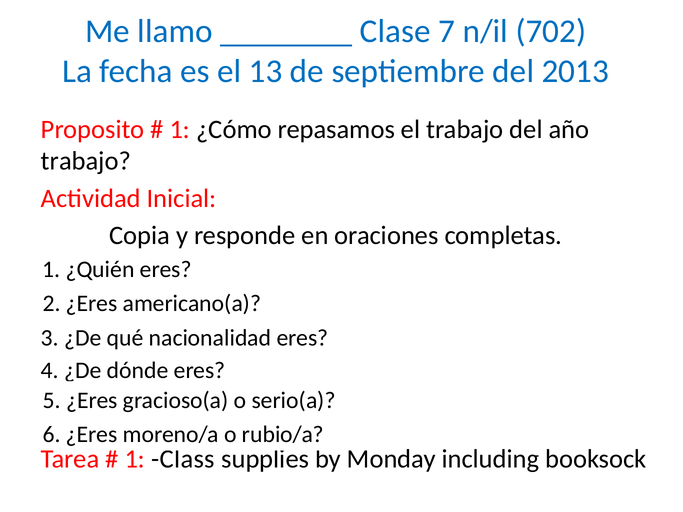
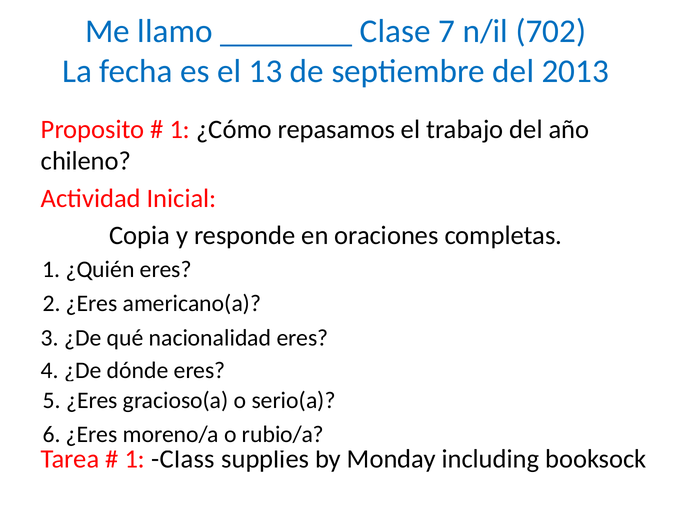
trabajo at (86, 161): trabajo -> chileno
